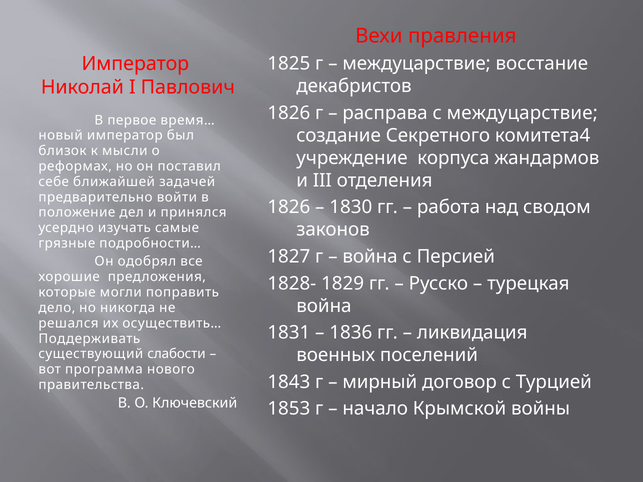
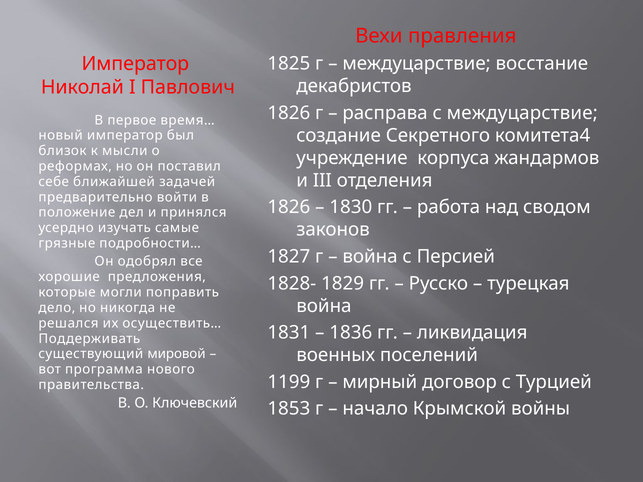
слабости: слабости -> мировой
1843: 1843 -> 1199
